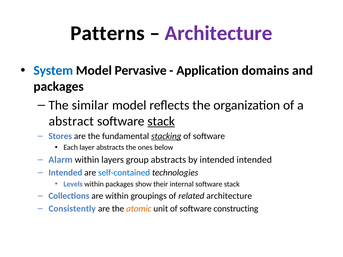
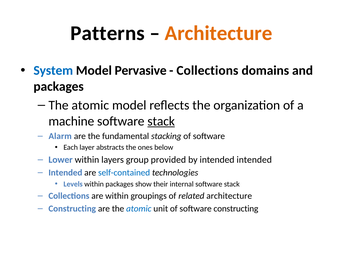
Architecture at (219, 33) colour: purple -> orange
Application at (208, 71): Application -> Collections
similar at (90, 105): similar -> atomic
abstract: abstract -> machine
Stores: Stores -> Alarm
stacking underline: present -> none
Alarm: Alarm -> Lower
group abstracts: abstracts -> provided
Consistently at (72, 209): Consistently -> Constructing
atomic at (139, 209) colour: orange -> blue
